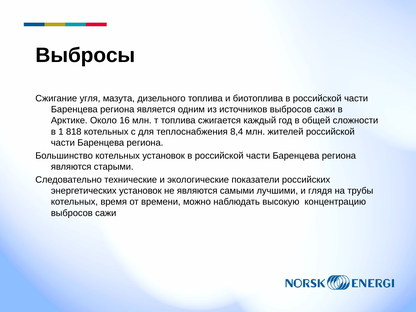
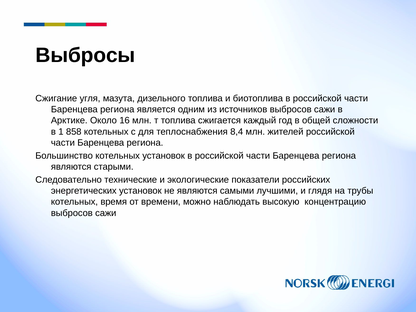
818: 818 -> 858
